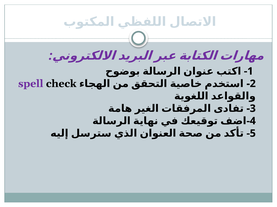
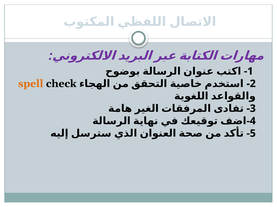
spell colour: purple -> orange
